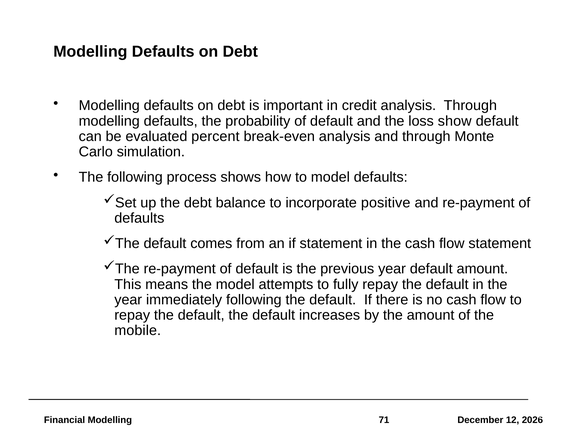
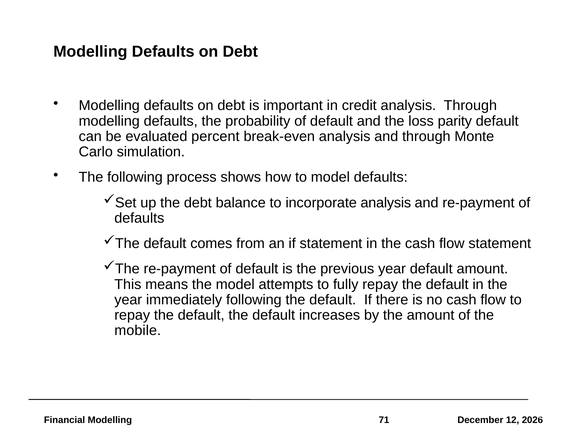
show: show -> parity
incorporate positive: positive -> analysis
